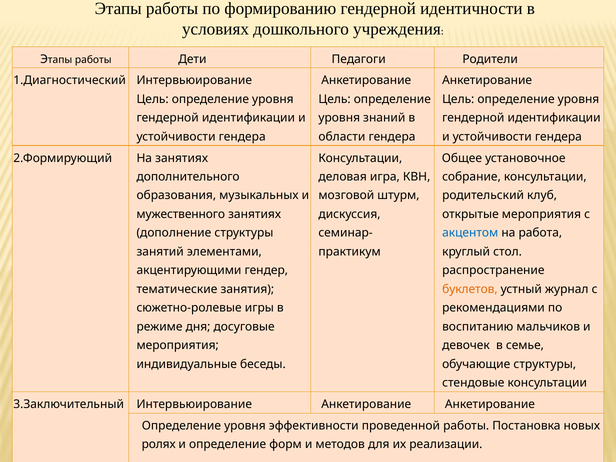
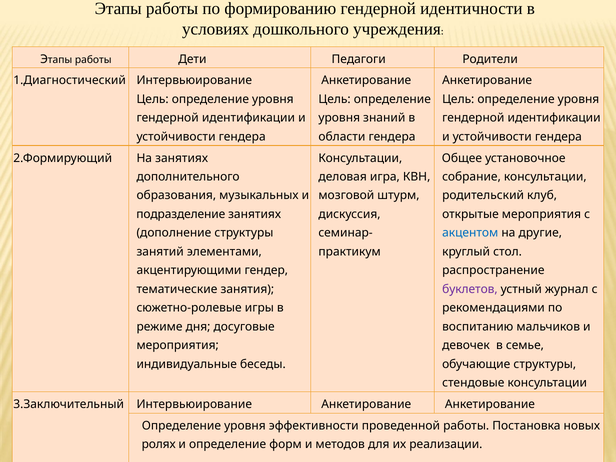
мужественного: мужественного -> подразделение
работа: работа -> другие
буклетов colour: orange -> purple
